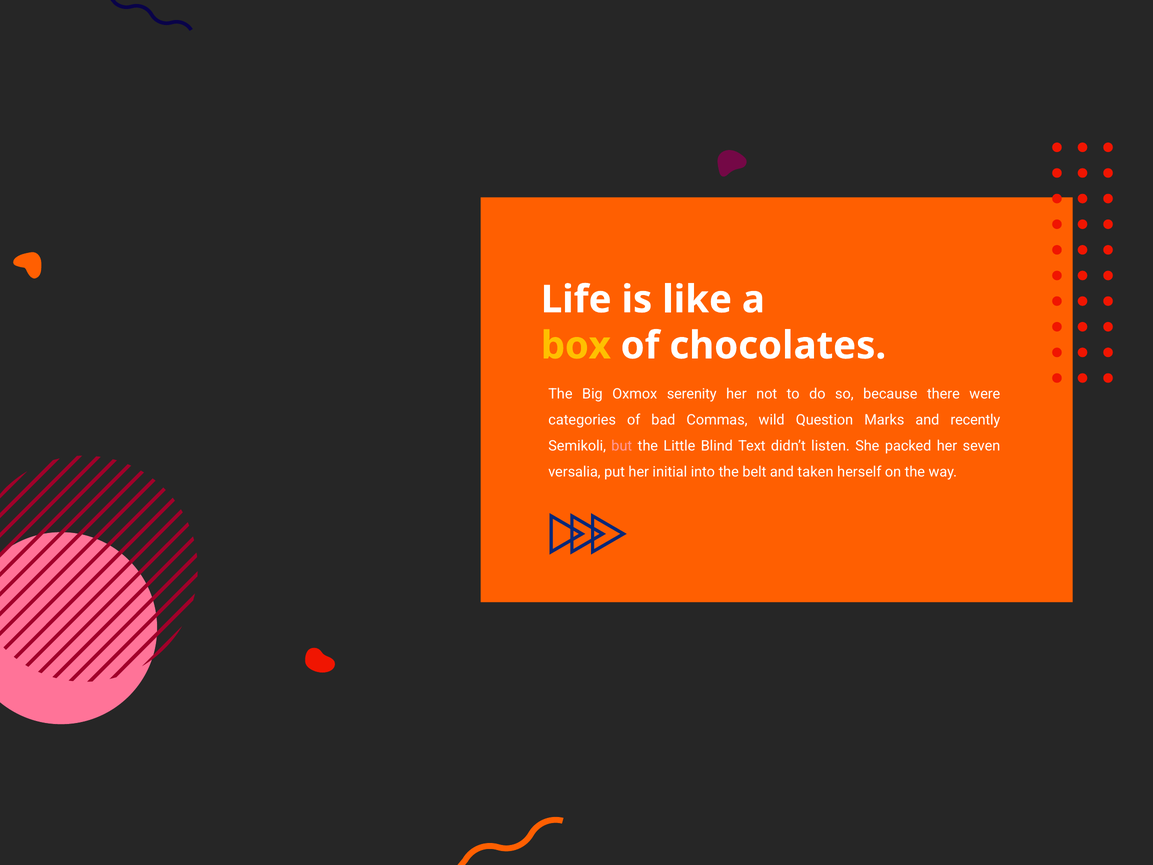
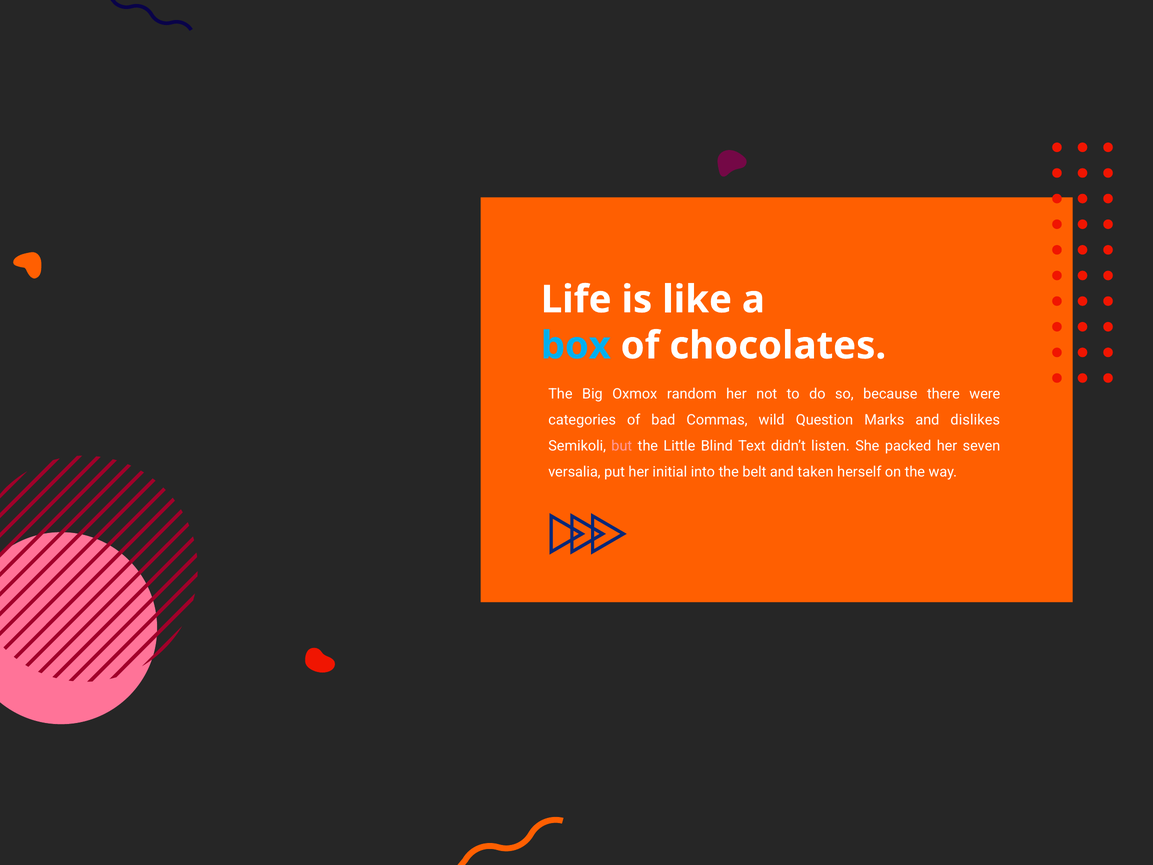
box colour: yellow -> light blue
serenity: serenity -> random
recently: recently -> dislikes
